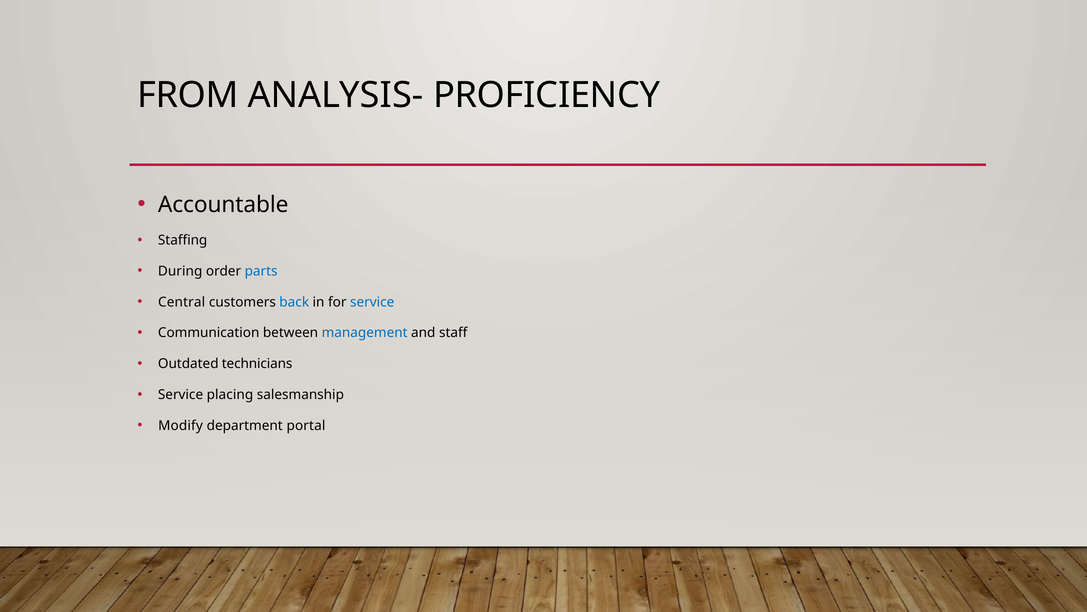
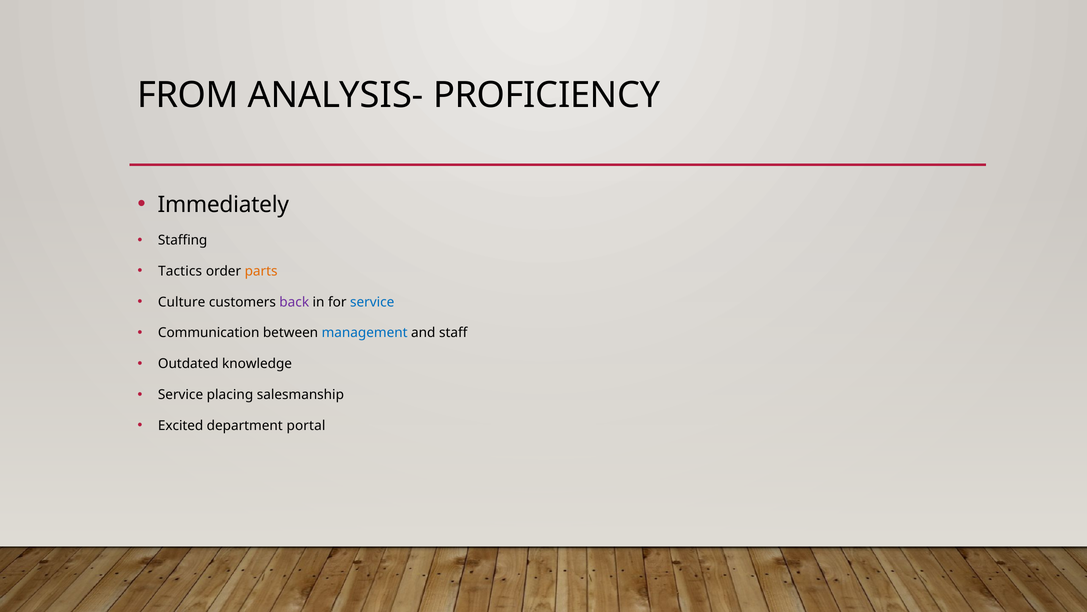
Accountable: Accountable -> Immediately
During: During -> Tactics
parts colour: blue -> orange
Central: Central -> Culture
back colour: blue -> purple
technicians: technicians -> knowledge
Modify: Modify -> Excited
